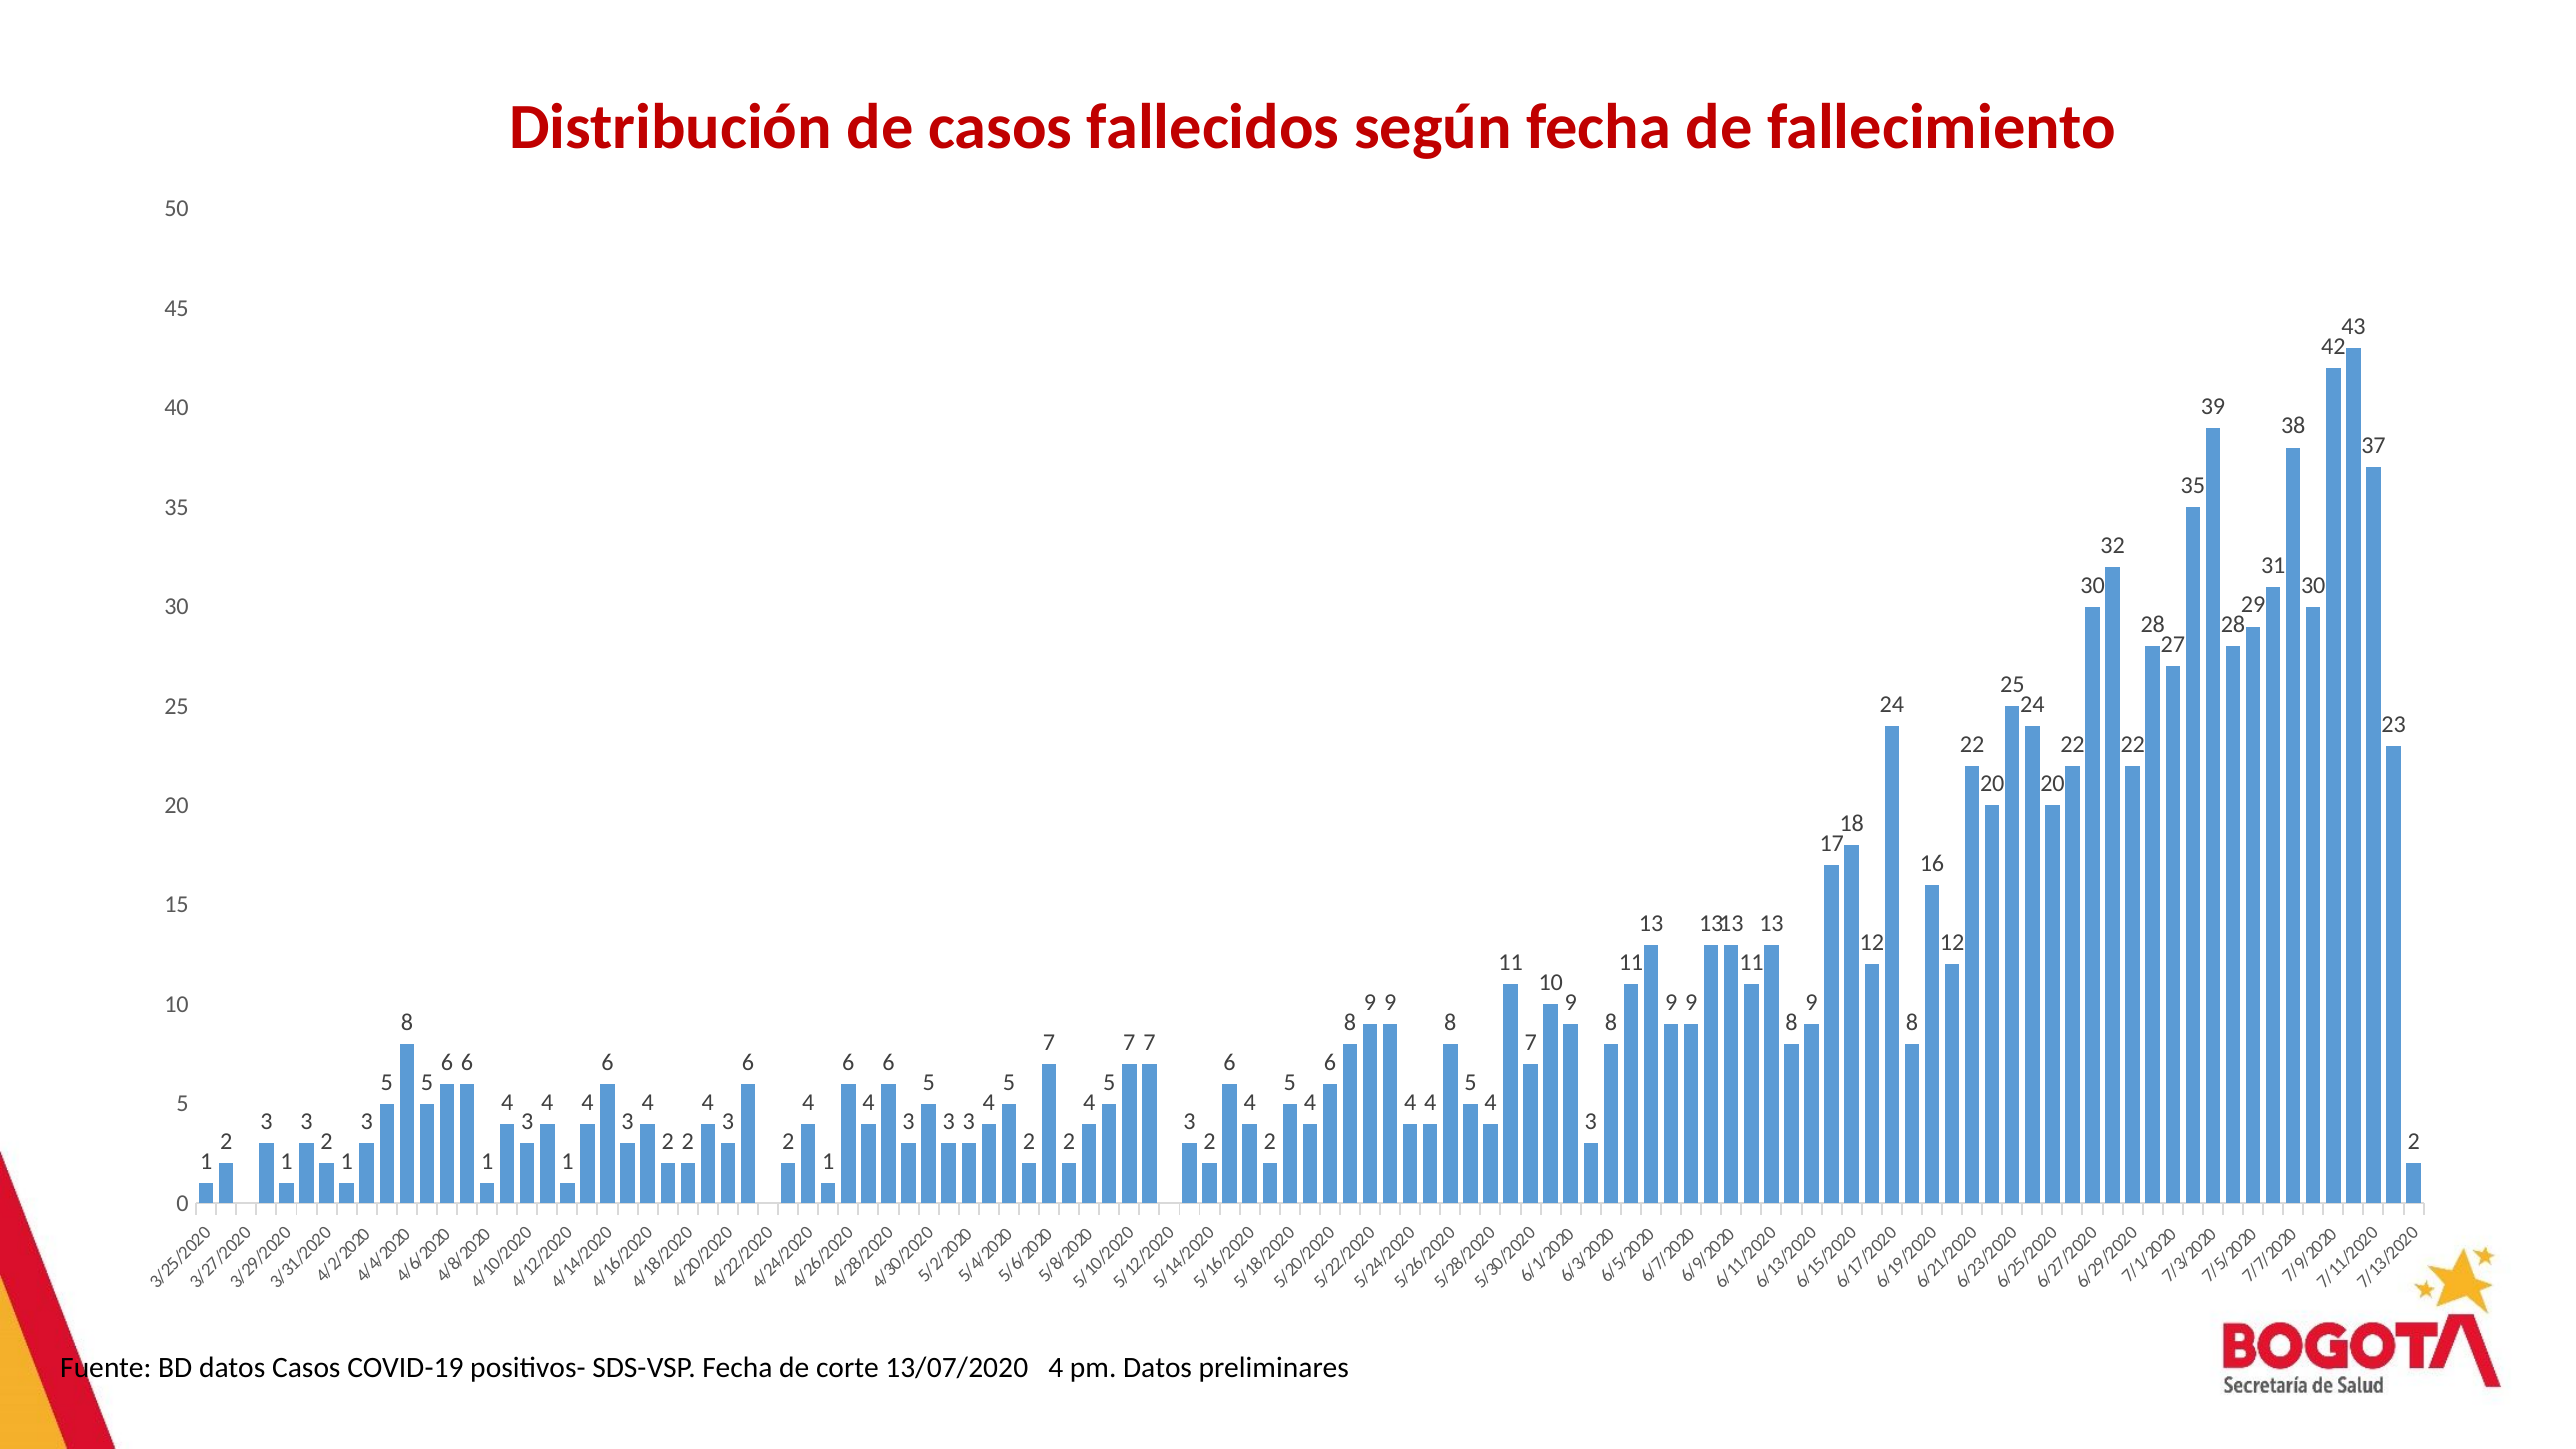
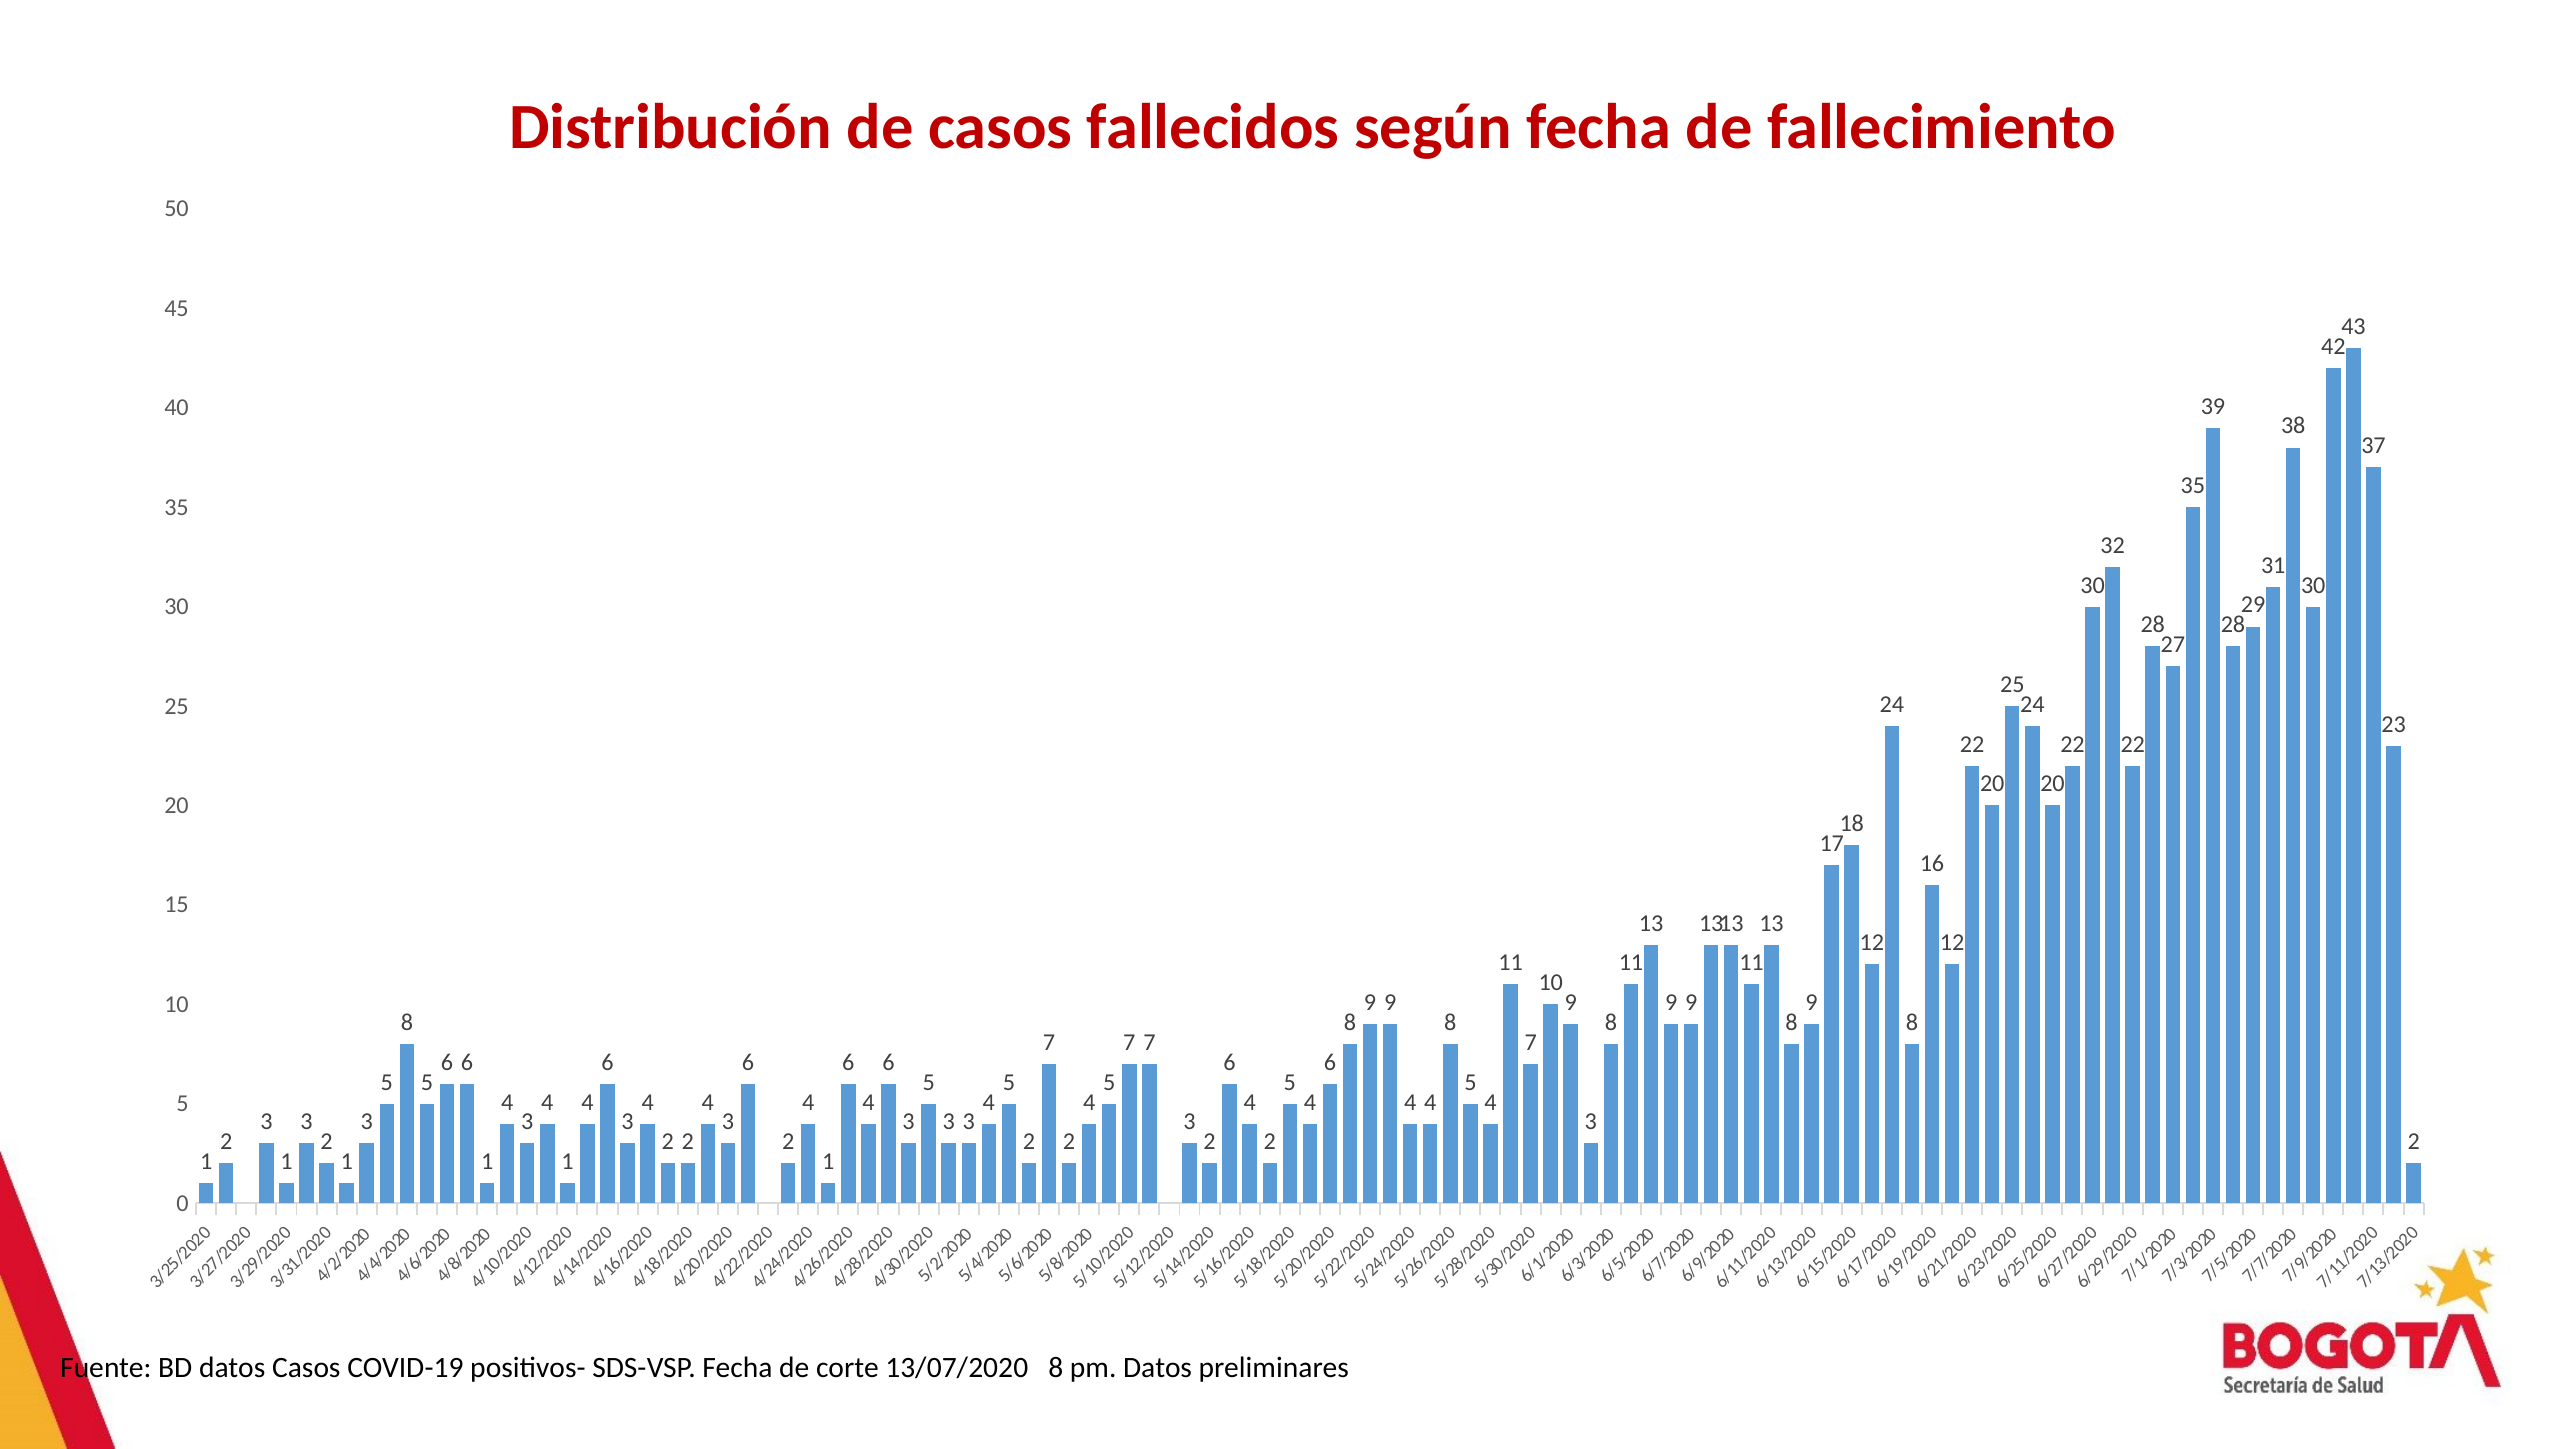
13/07/2020 4: 4 -> 8
